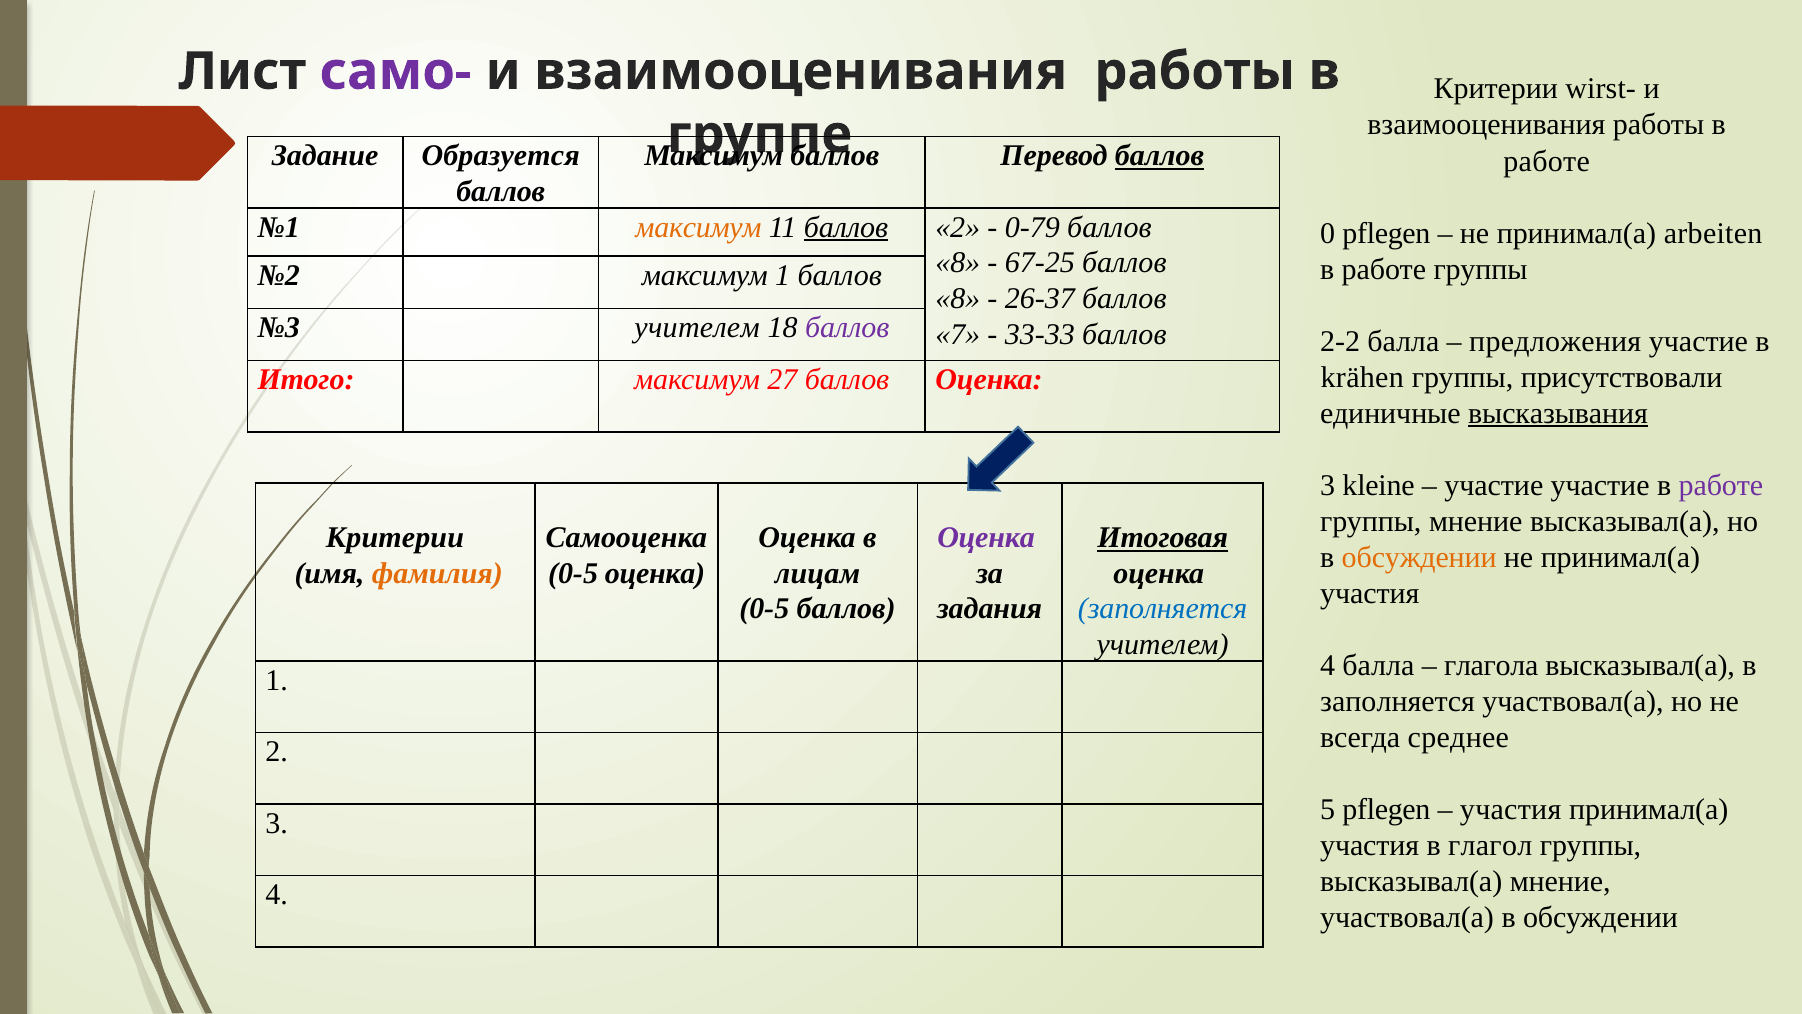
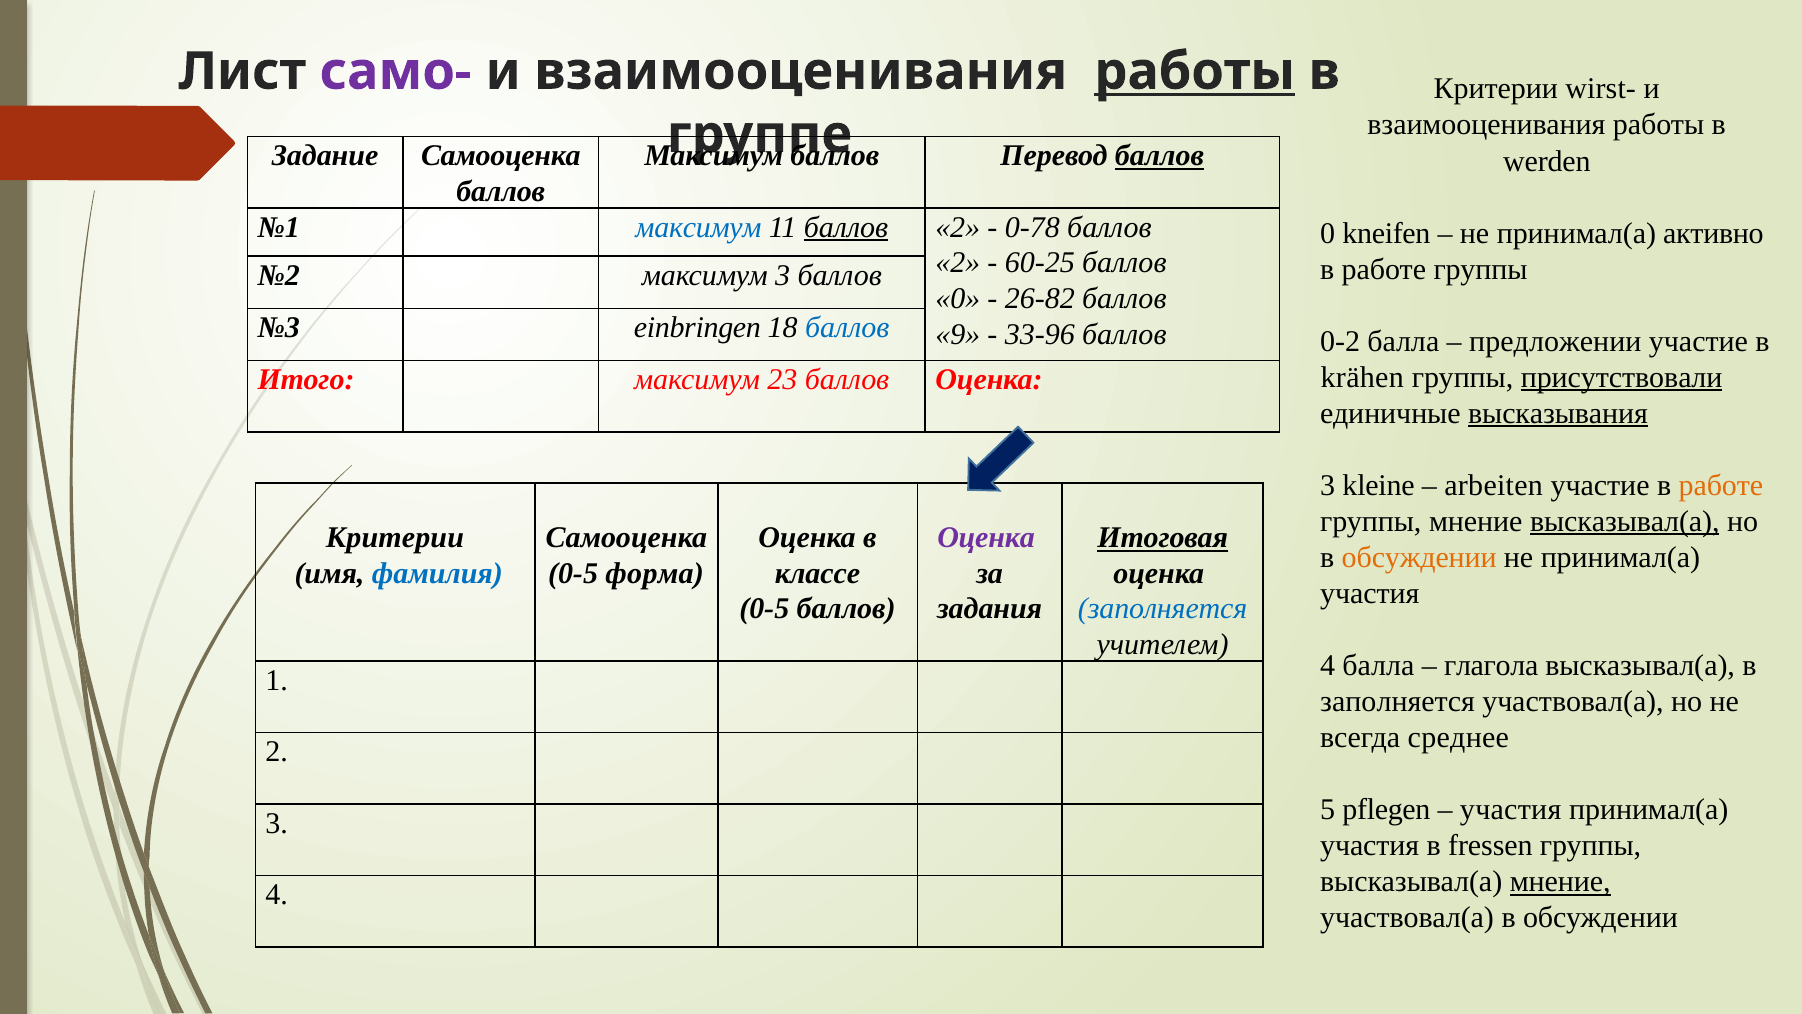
работы at (1195, 71) underline: none -> present
Задание Образуется: Образуется -> Самооценка
работе at (1547, 161): работе -> werden
максимум at (699, 227) colour: orange -> blue
0-79: 0-79 -> 0-78
0 pflegen: pflegen -> kneifen
arbeiten: arbeiten -> активно
8 at (958, 263): 8 -> 2
67-25: 67-25 -> 60-25
максимум 1: 1 -> 3
8 at (958, 298): 8 -> 0
26-37: 26-37 -> 26-82
№3 учителем: учителем -> einbringen
баллов at (847, 328) colour: purple -> blue
7: 7 -> 9
33-33: 33-33 -> 33-96
2-2: 2-2 -> 0-2
предложения: предложения -> предложении
присутствовали underline: none -> present
27: 27 -> 23
участие at (1494, 485): участие -> arbeiten
работе at (1721, 485) colour: purple -> orange
высказывал(а at (1625, 521) underline: none -> present
фамилия colour: orange -> blue
0-5 оценка: оценка -> форма
лицам: лицам -> классе
глагол: глагол -> fressen
мнение at (1560, 881) underline: none -> present
